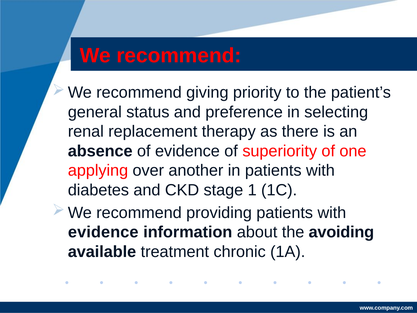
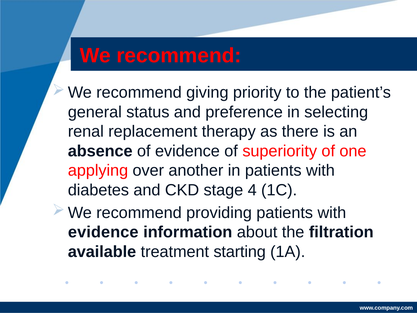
1: 1 -> 4
avoiding: avoiding -> filtration
chronic: chronic -> starting
